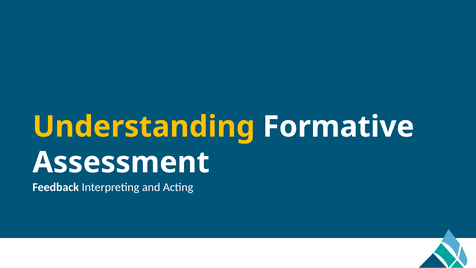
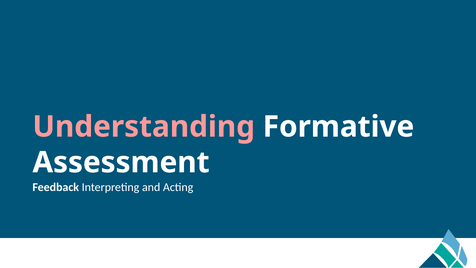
Understanding colour: yellow -> pink
